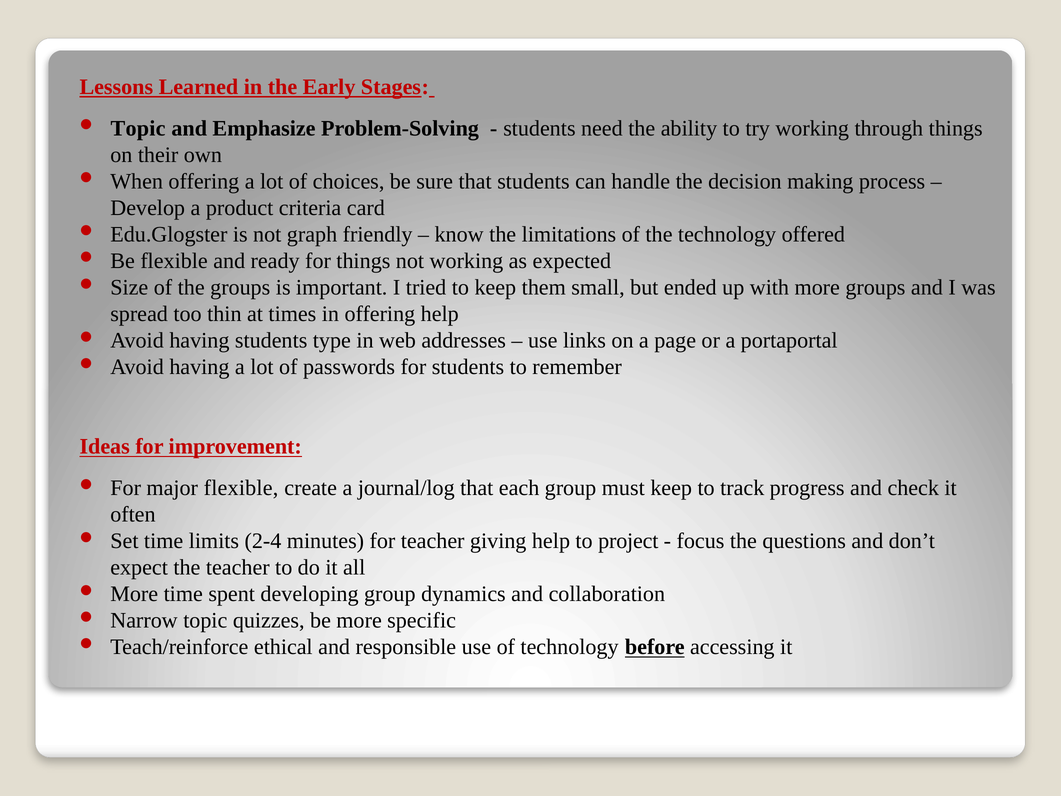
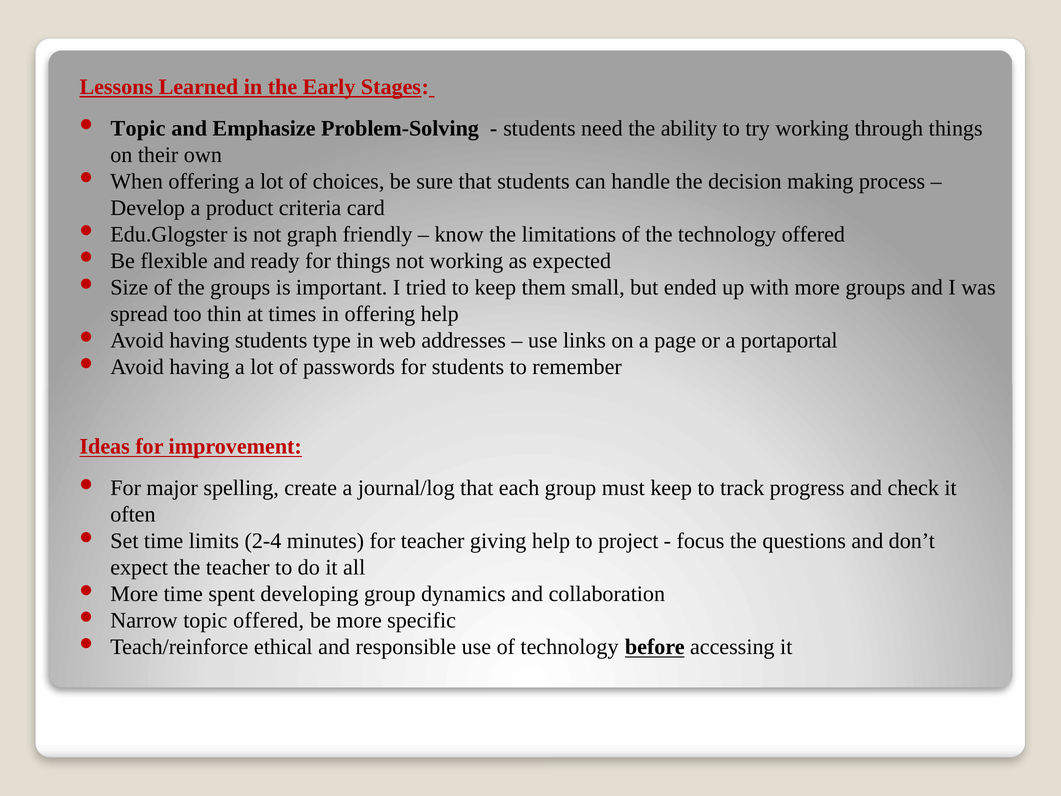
major flexible: flexible -> spelling
topic quizzes: quizzes -> offered
